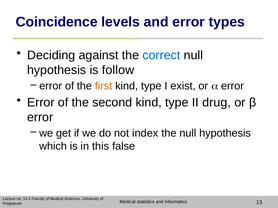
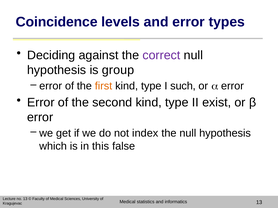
correct colour: blue -> purple
follow: follow -> group
exist: exist -> such
drug: drug -> exist
